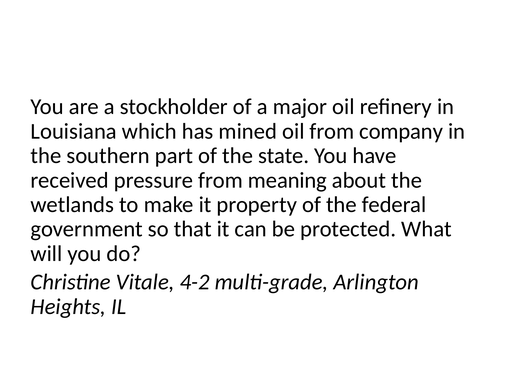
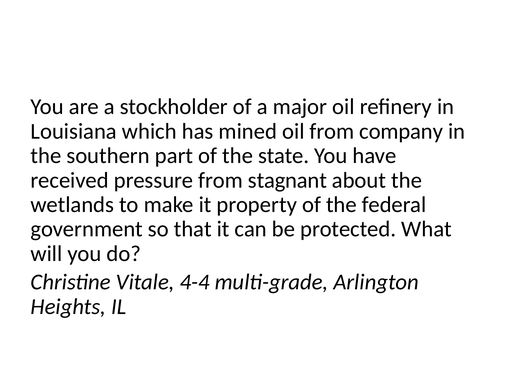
meaning: meaning -> stagnant
4-2: 4-2 -> 4-4
